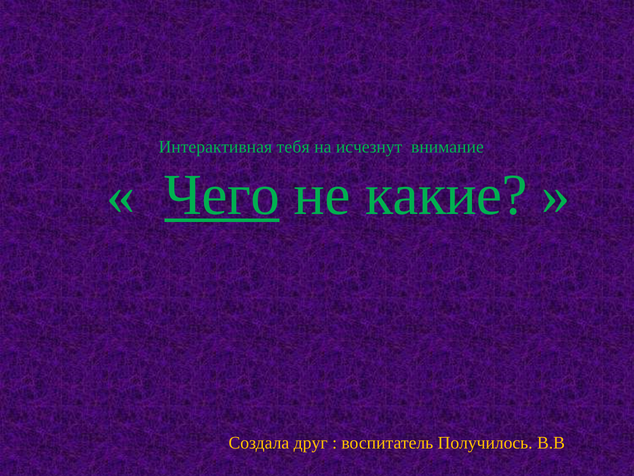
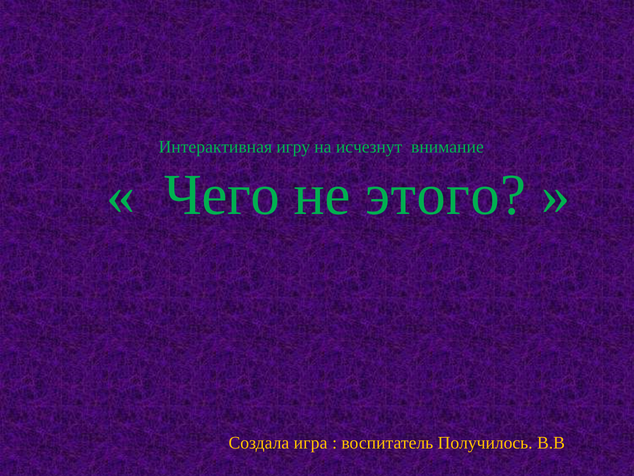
тебя: тебя -> игру
Чего underline: present -> none
какие: какие -> этого
друг: друг -> игра
